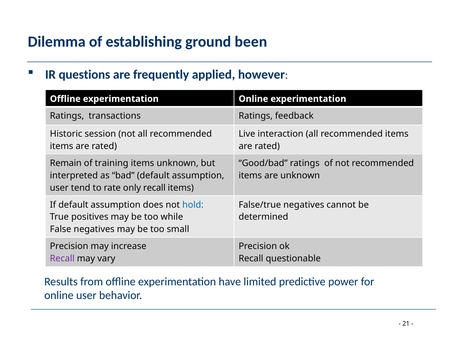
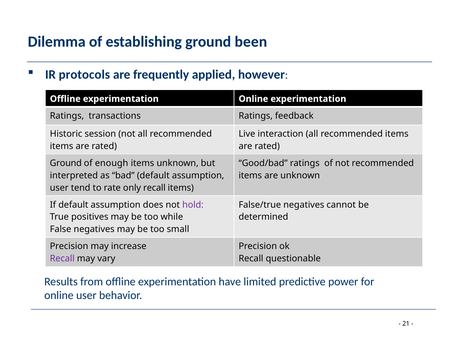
questions: questions -> protocols
Remain at (66, 163): Remain -> Ground
training: training -> enough
hold colour: blue -> purple
